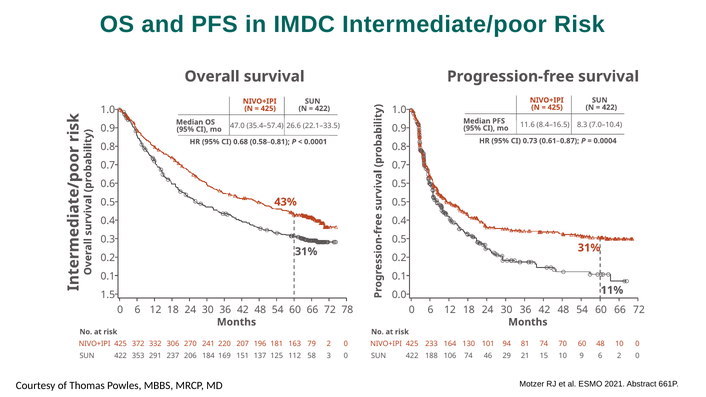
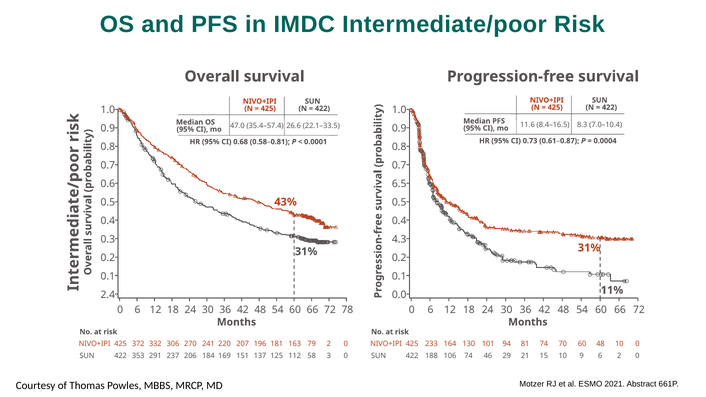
0.5 at (399, 184): 0.5 -> 6.5
0.5 at (399, 239): 0.5 -> 4.3
1.5: 1.5 -> 2.4
